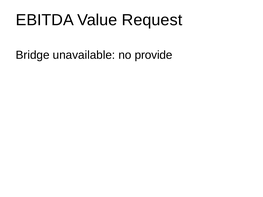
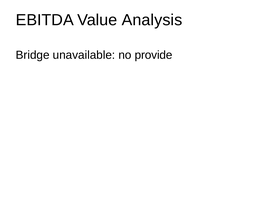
Request: Request -> Analysis
